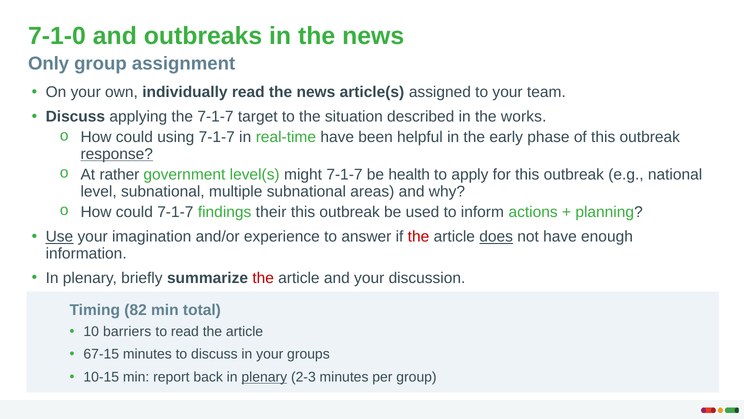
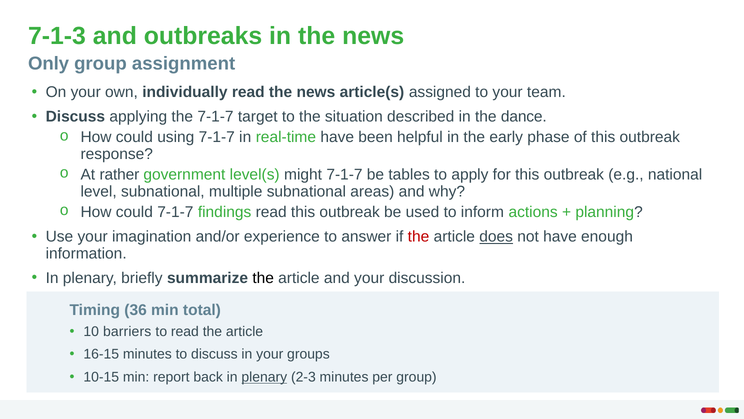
7-1-0: 7-1-0 -> 7-1-3
works: works -> dance
response underline: present -> none
health: health -> tables
findings their: their -> read
Use underline: present -> none
the at (263, 278) colour: red -> black
82: 82 -> 36
67-15: 67-15 -> 16-15
